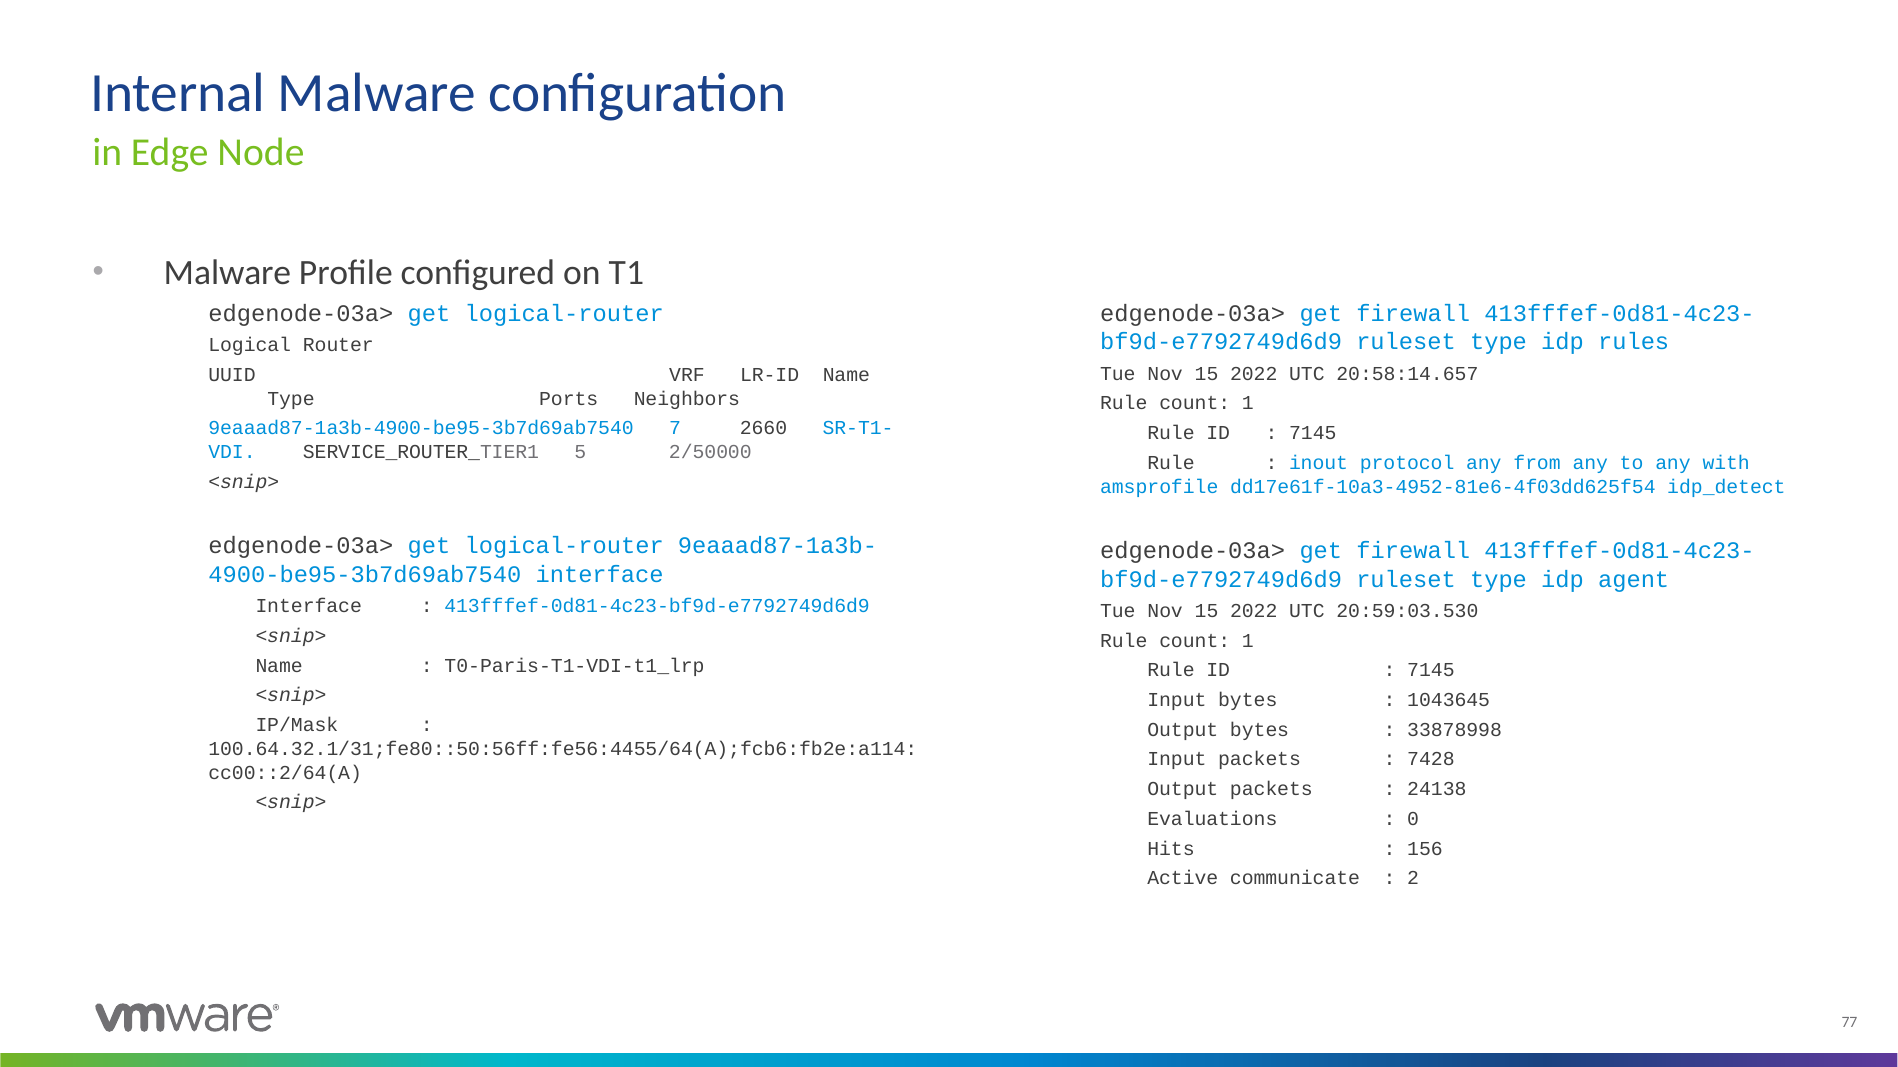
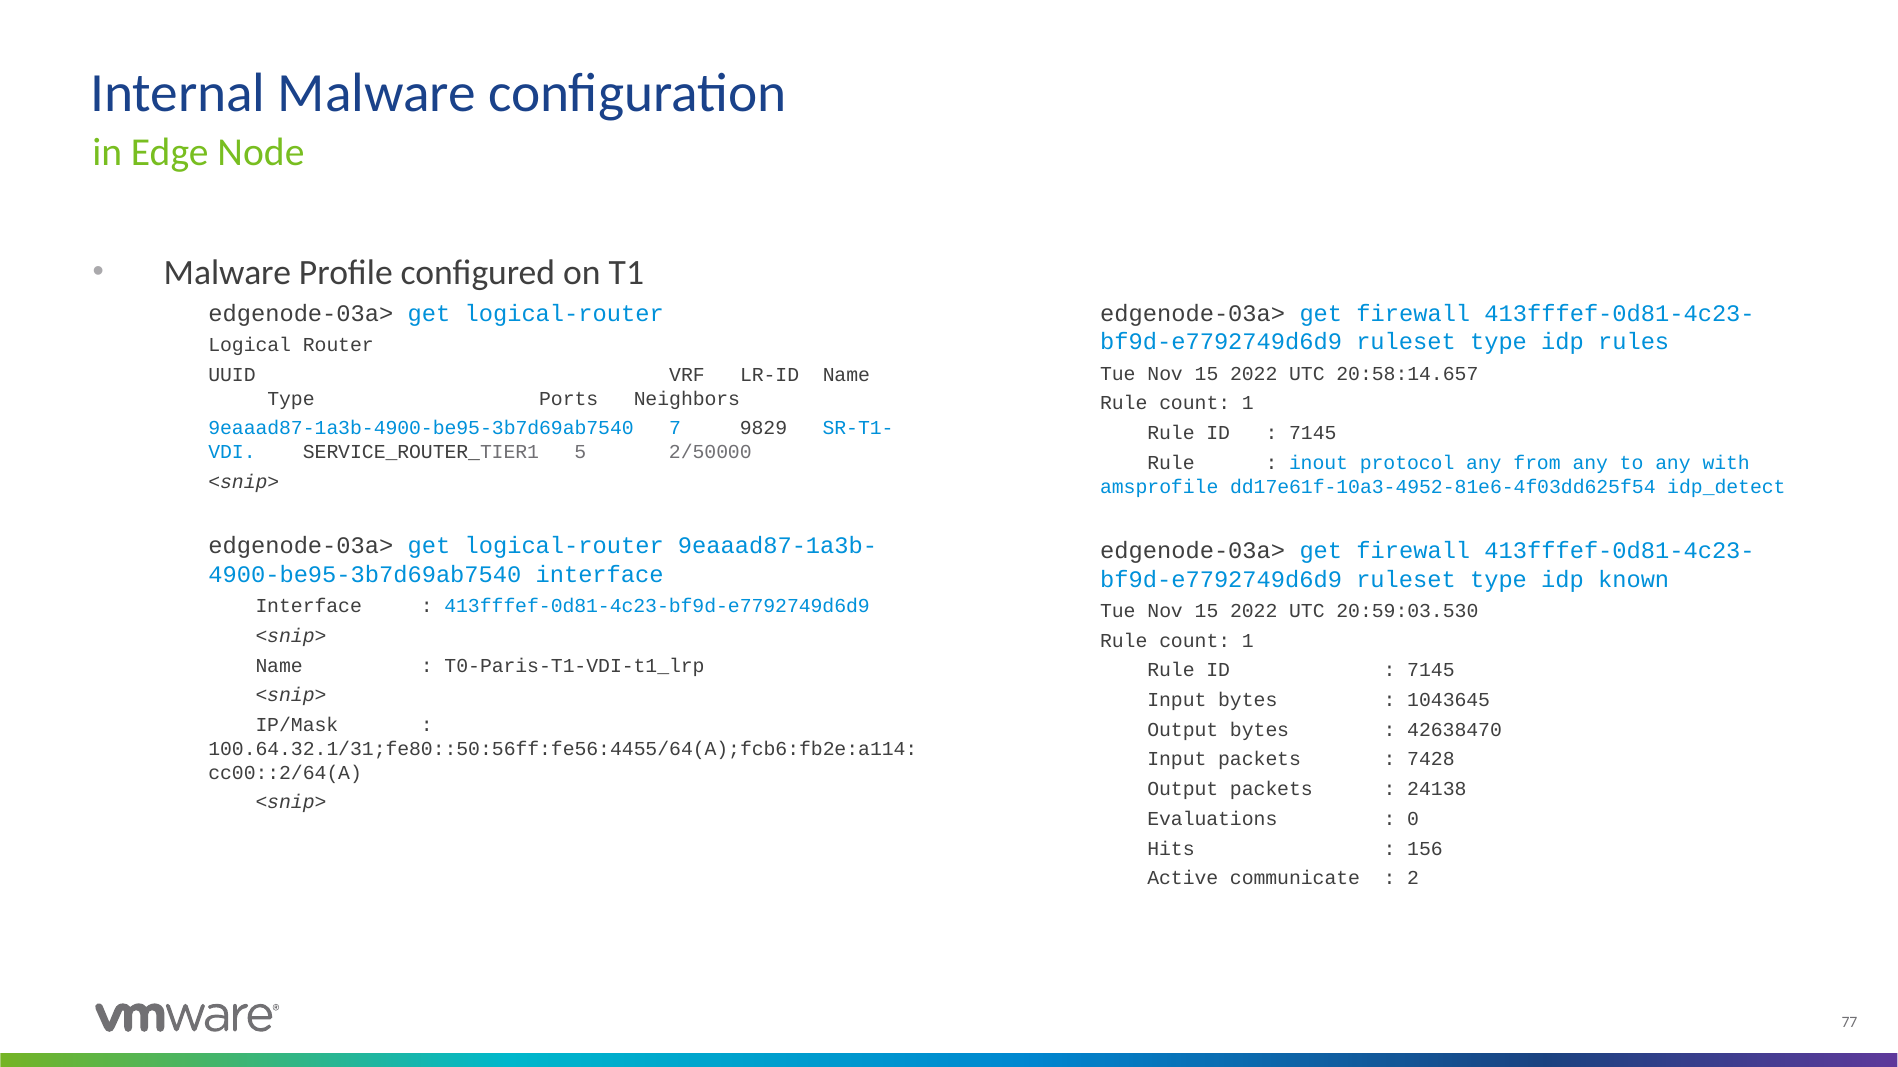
2660: 2660 -> 9829
agent: agent -> known
33878998: 33878998 -> 42638470
